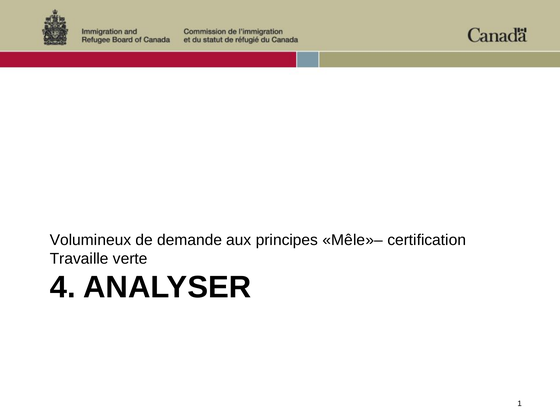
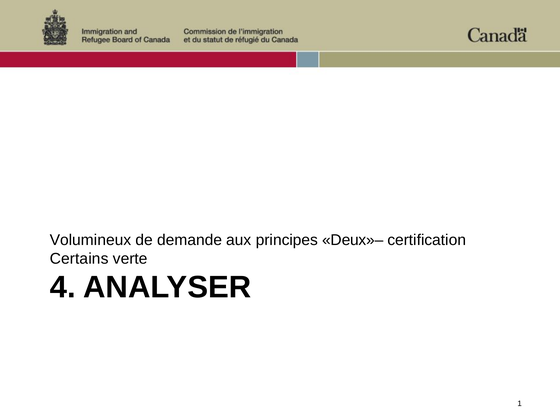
Mêle»–: Mêle»– -> Deux»–
Travaille: Travaille -> Certains
